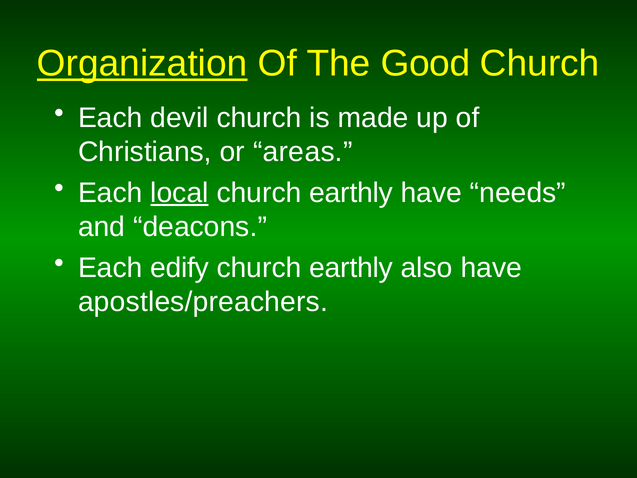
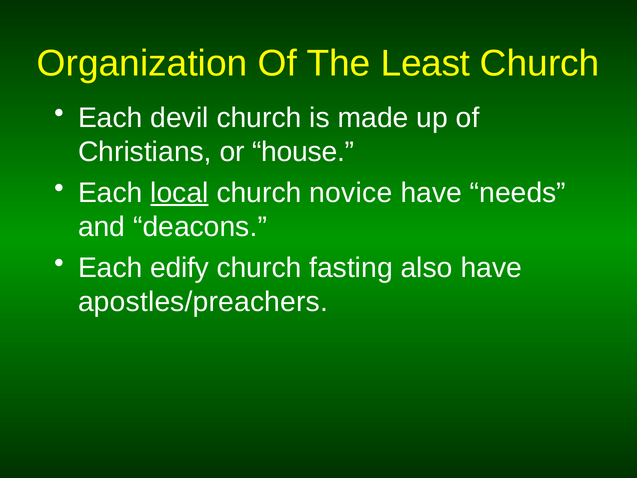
Organization underline: present -> none
Good: Good -> Least
areas: areas -> house
earthly at (351, 193): earthly -> novice
earthly at (351, 268): earthly -> fasting
